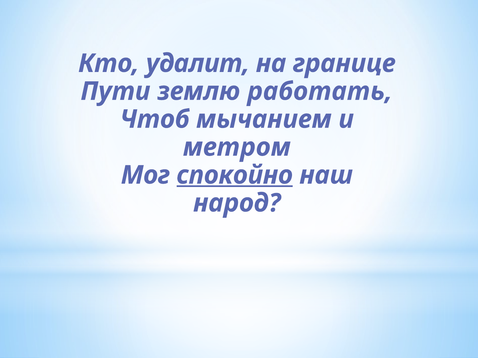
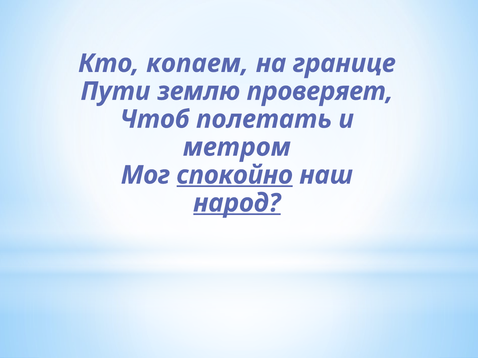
удалит: удалит -> копаем
работать: работать -> проверяет
мычанием: мычанием -> полетать
народ underline: none -> present
